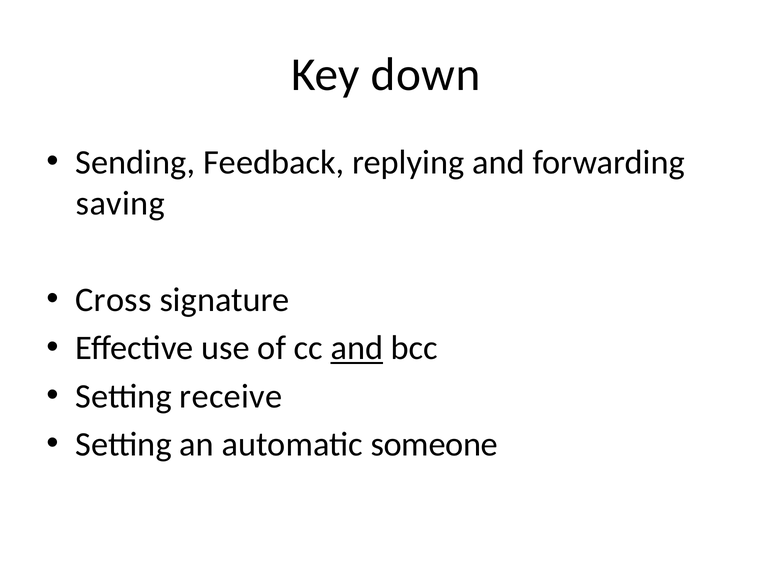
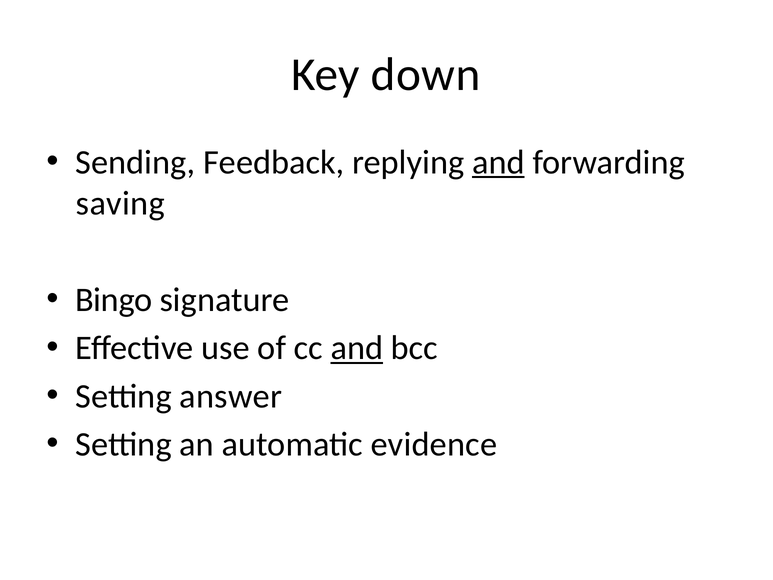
and at (498, 162) underline: none -> present
Cross: Cross -> Bingo
receive: receive -> answer
someone: someone -> evidence
